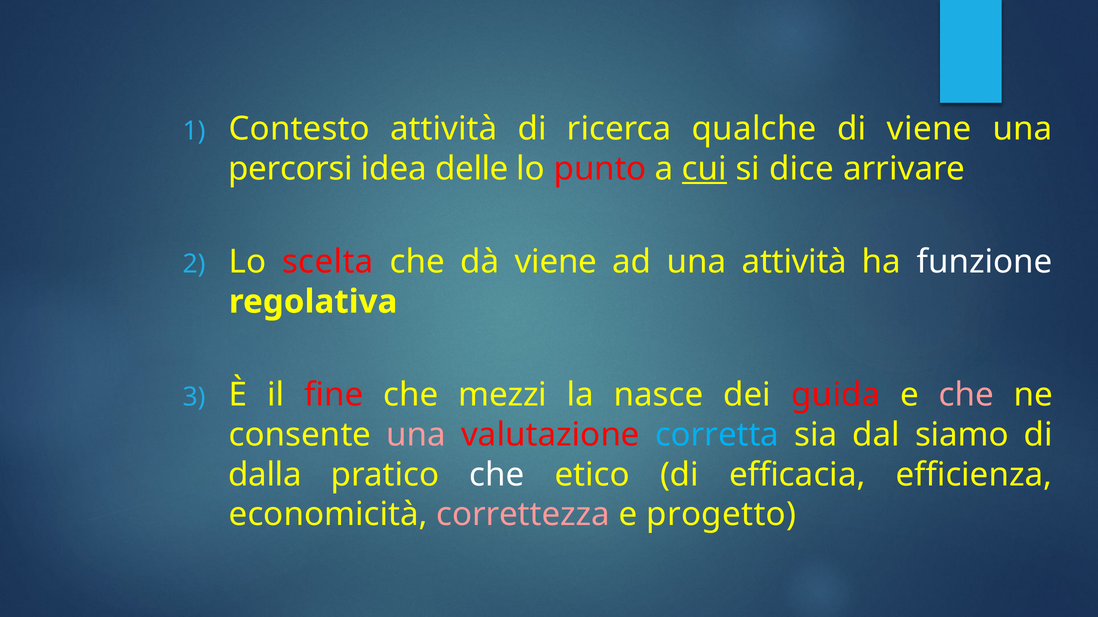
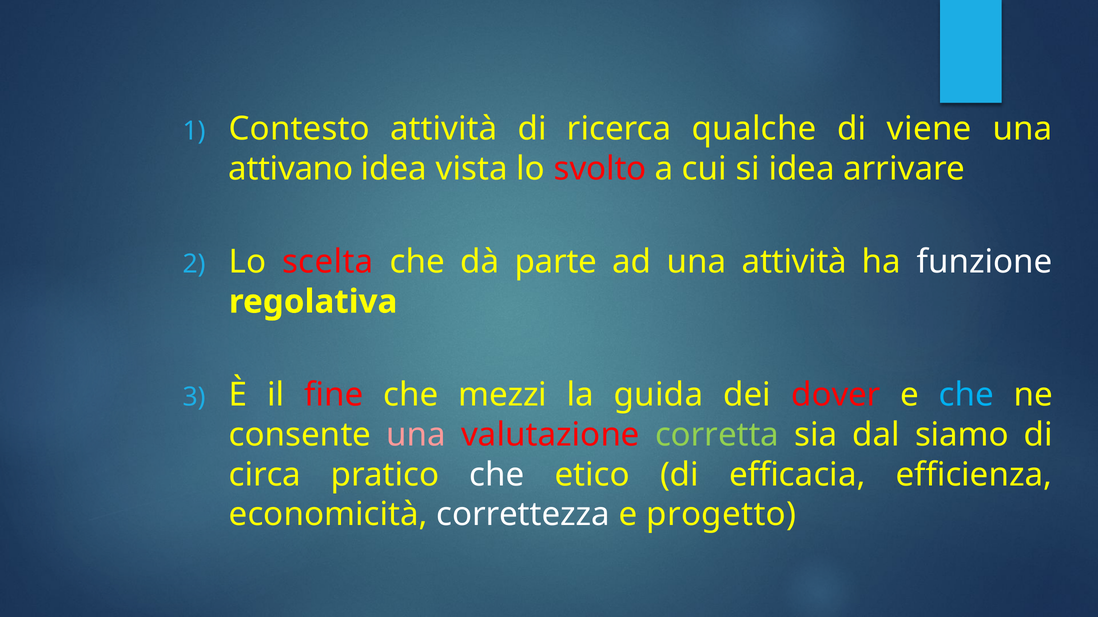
percorsi: percorsi -> attivano
delle: delle -> vista
punto: punto -> svolto
cui underline: present -> none
si dice: dice -> idea
dà viene: viene -> parte
nasce: nasce -> guida
guida: guida -> dover
che at (966, 395) colour: pink -> light blue
corretta colour: light blue -> light green
dalla: dalla -> circa
correttezza colour: pink -> white
